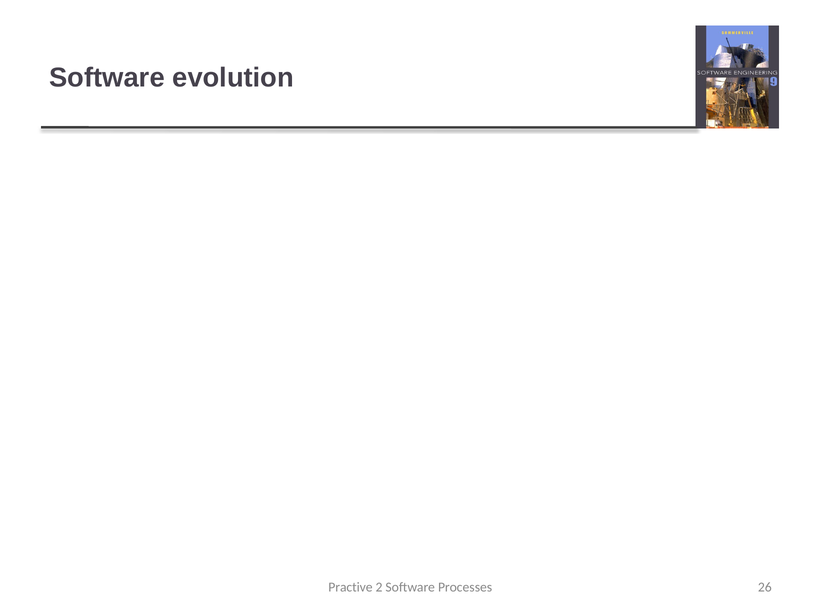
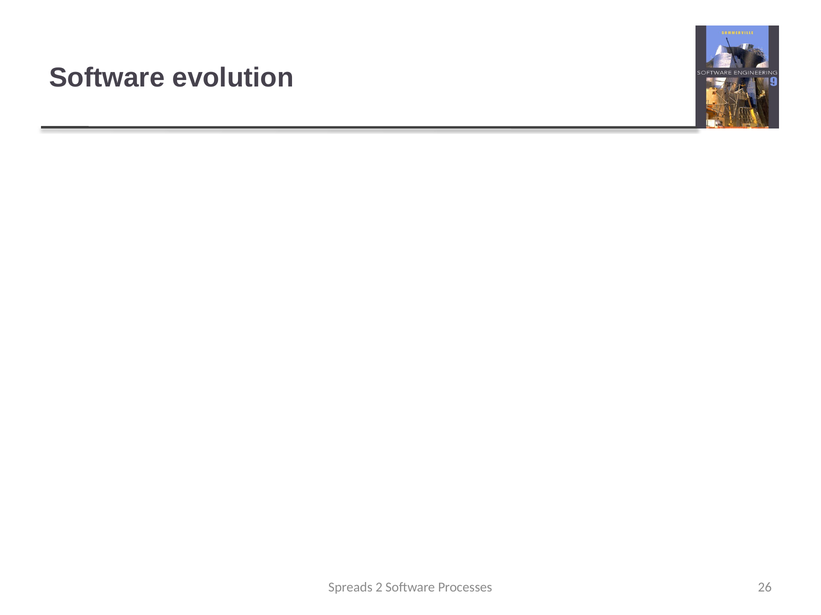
Practive: Practive -> Spreads
